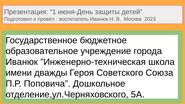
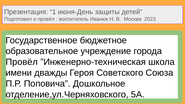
Иванюк at (22, 62): Иванюк -> Провёл
